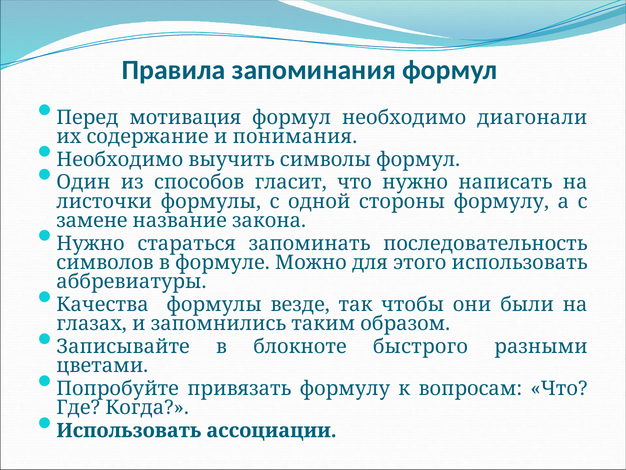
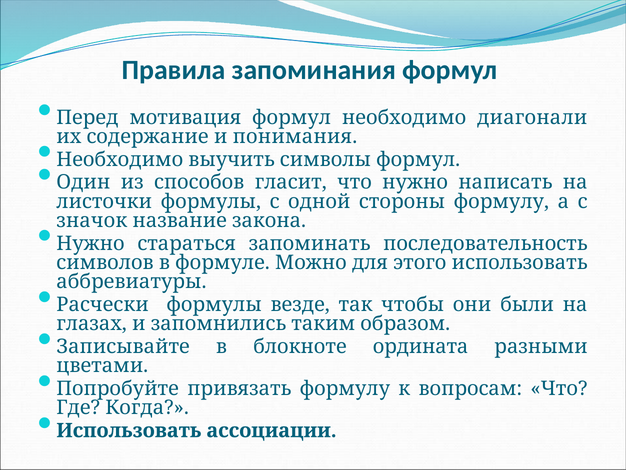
замене: замене -> значок
Качества: Качества -> Расчески
быстрого: быстрого -> ордината
